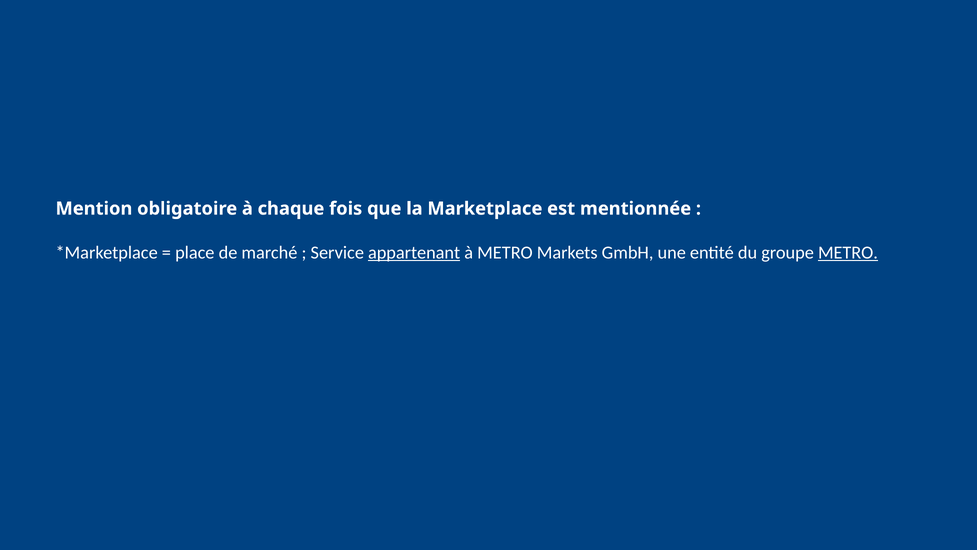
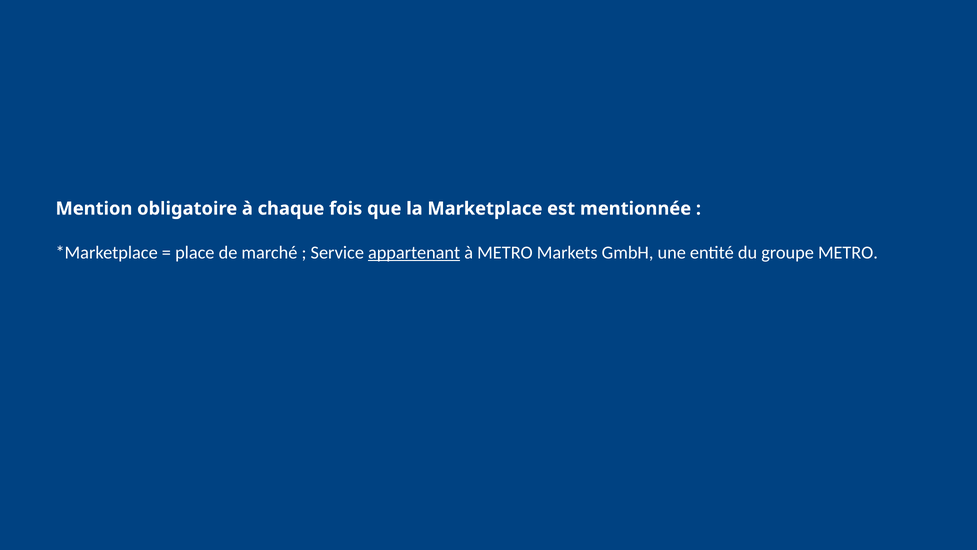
METRO at (848, 252) underline: present -> none
